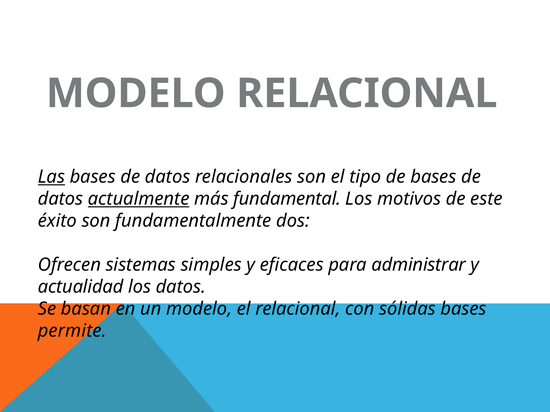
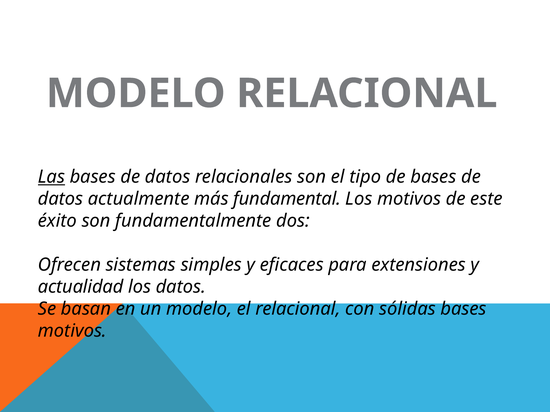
actualmente underline: present -> none
administrar: administrar -> extensiones
permite at (72, 331): permite -> motivos
